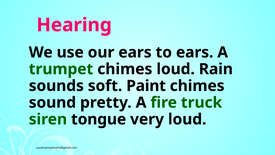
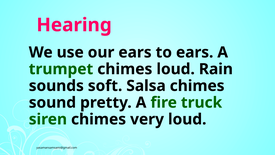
Paint: Paint -> Salsa
siren tongue: tongue -> chimes
